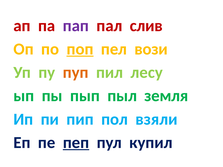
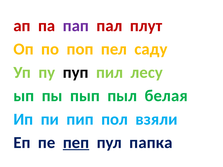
слив: слив -> плут
поп underline: present -> none
вози: вози -> саду
пуп colour: orange -> black
земля: земля -> белая
купил: купил -> папка
